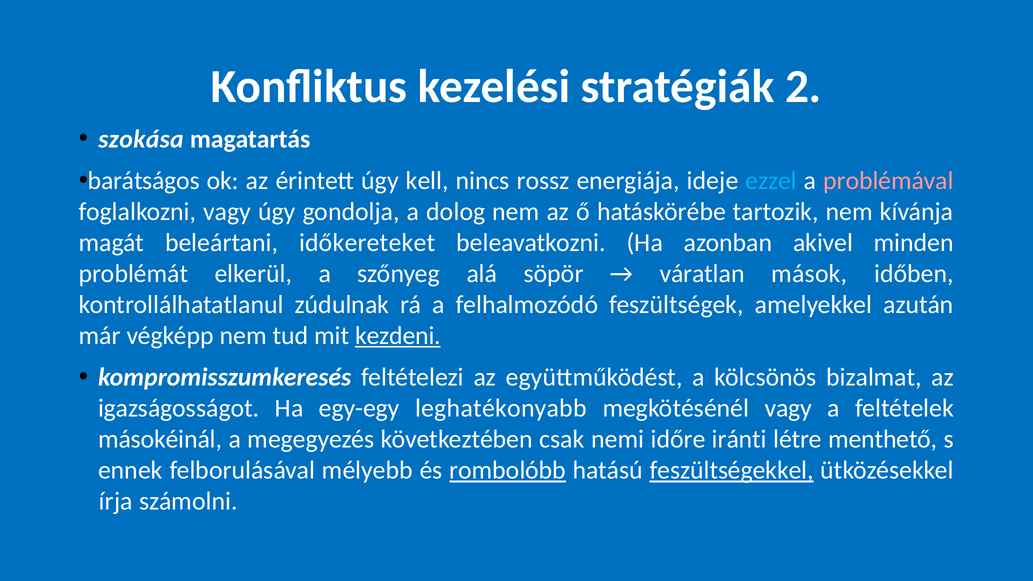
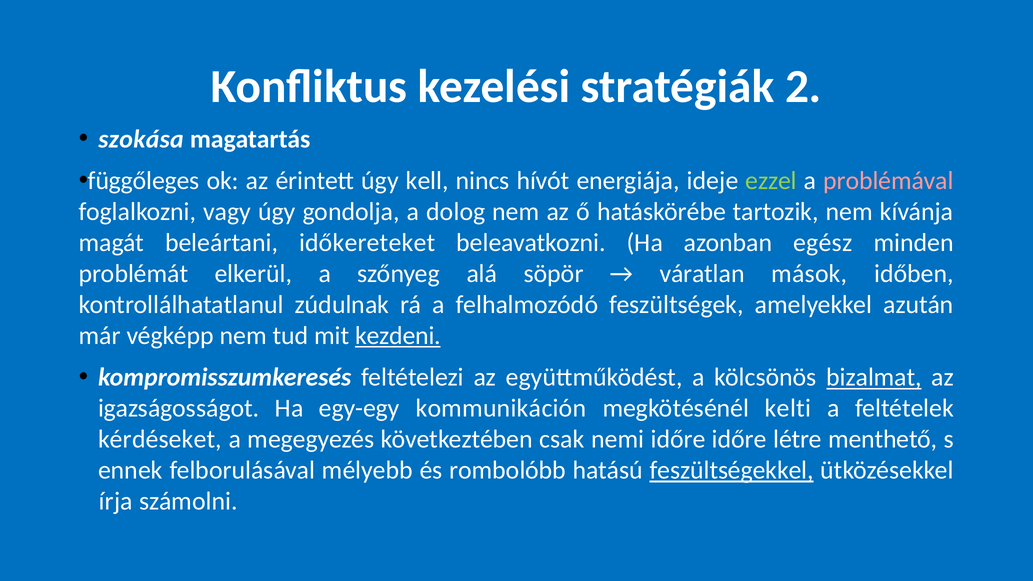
barátságos: barátságos -> függőleges
rossz: rossz -> hívót
ezzel colour: light blue -> light green
akivel: akivel -> egész
bizalmat underline: none -> present
leghatékonyabb: leghatékonyabb -> kommunikáción
megkötésénél vagy: vagy -> kelti
másokéinál: másokéinál -> kérdéseket
időre iránti: iránti -> időre
rombolóbb underline: present -> none
